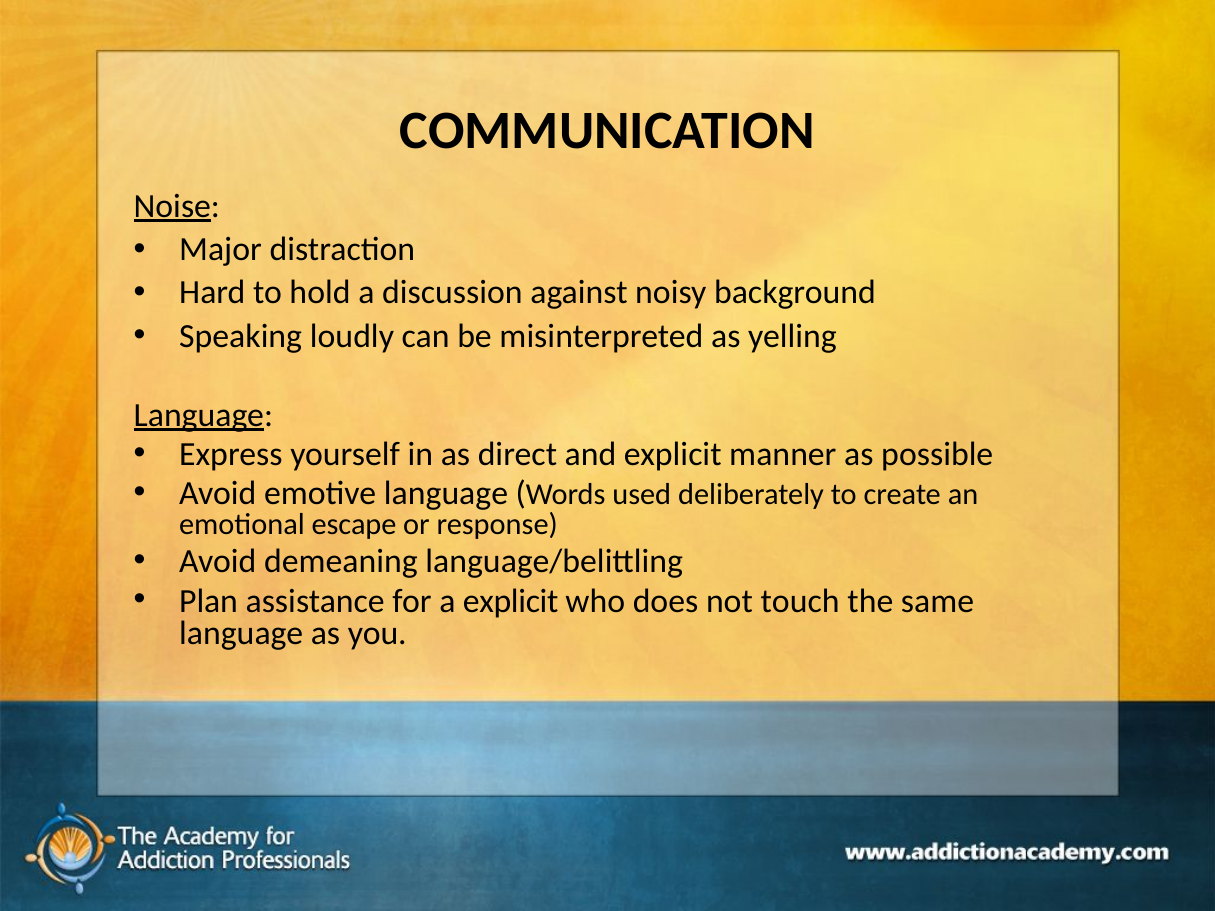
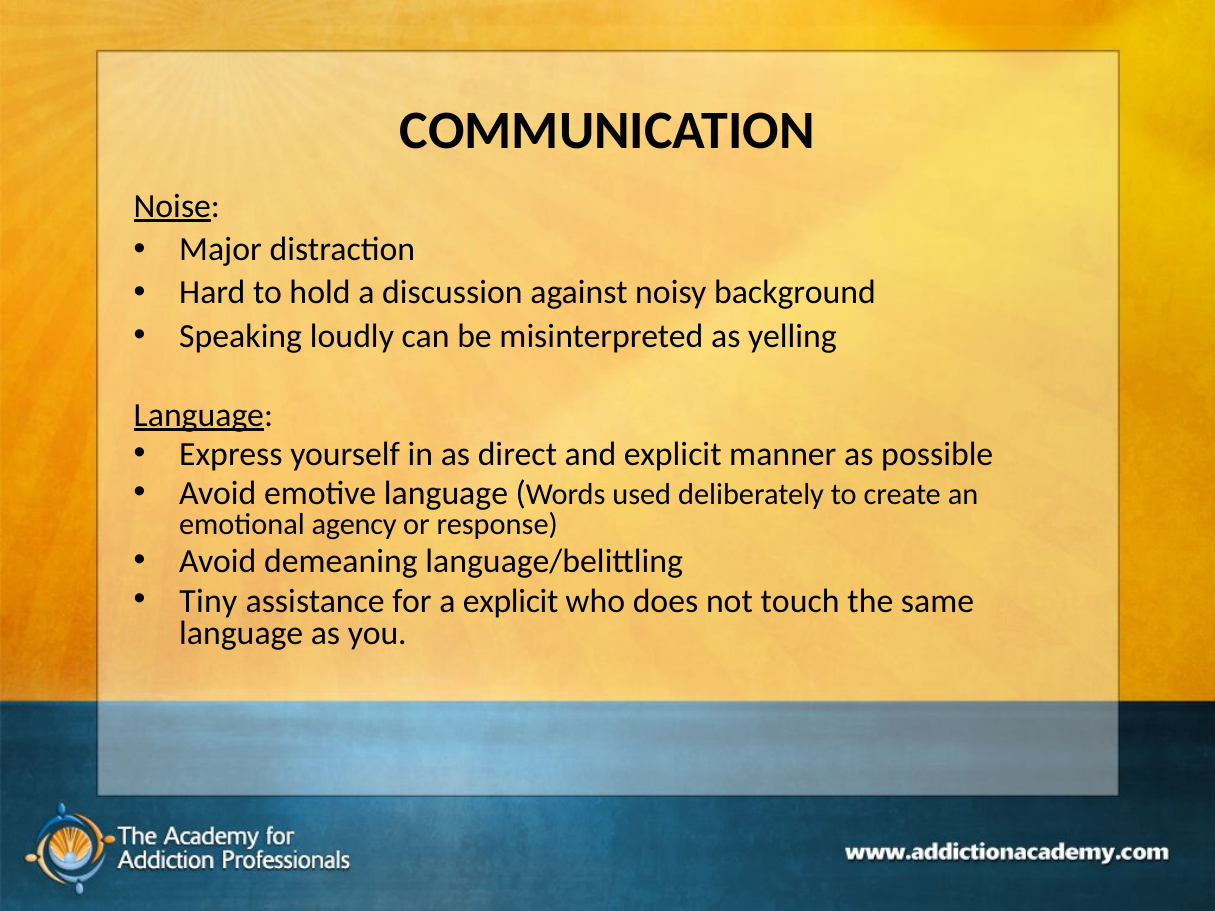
escape: escape -> agency
Plan: Plan -> Tiny
